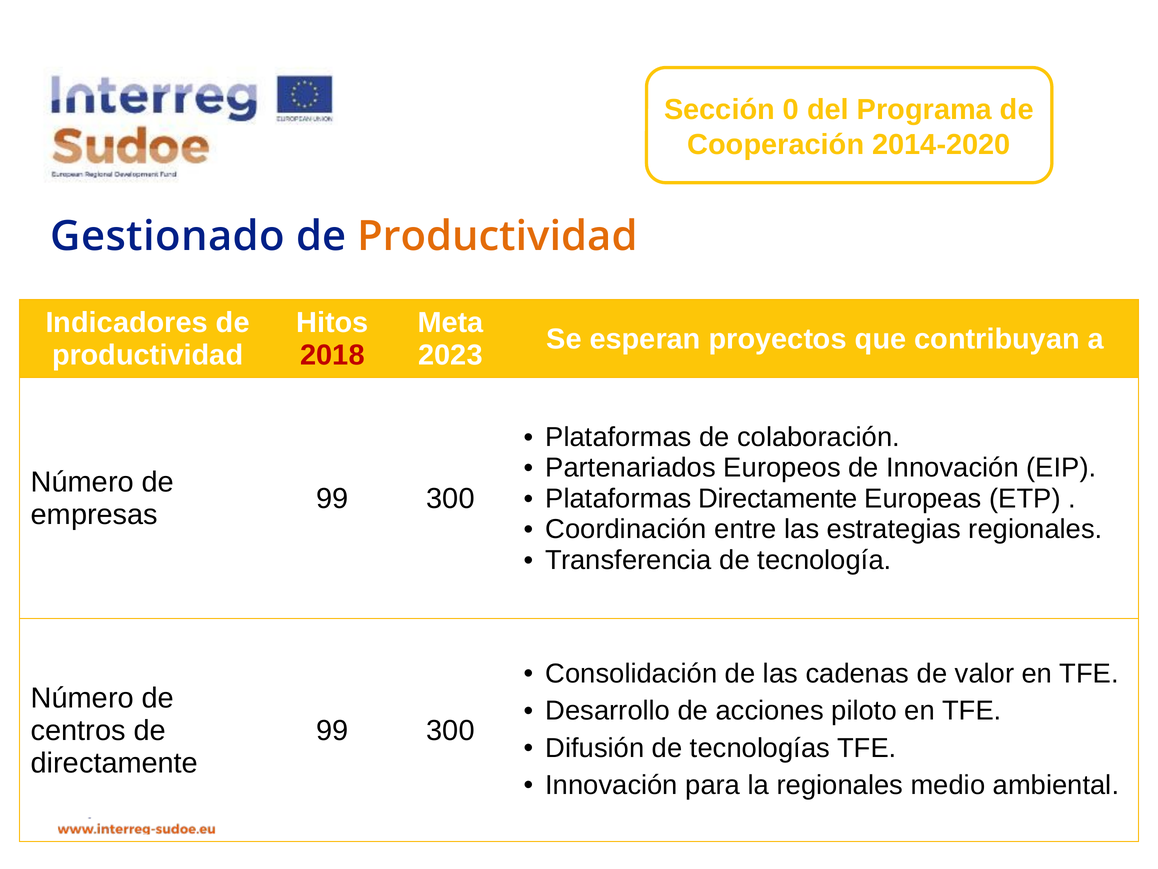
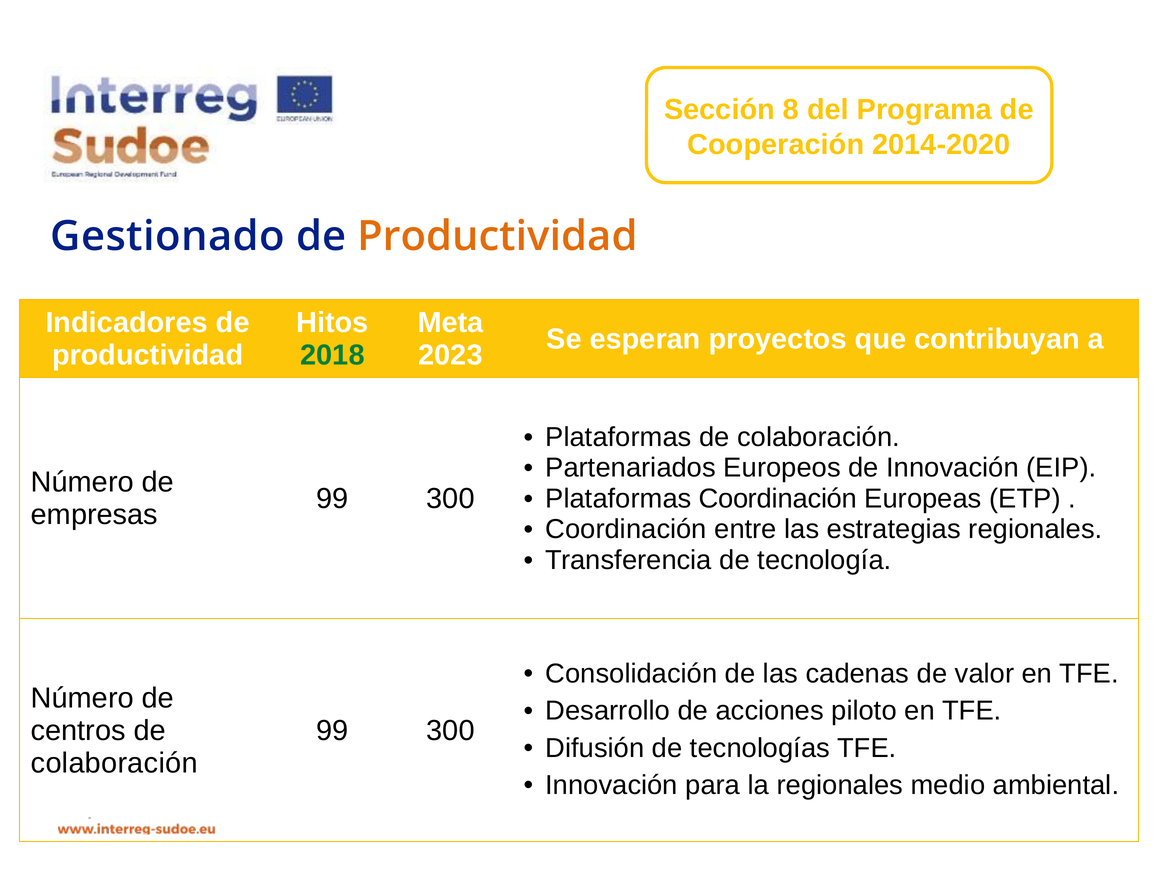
0: 0 -> 8
2018 colour: red -> green
Plataformas Directamente: Directamente -> Coordinación
directamente at (114, 763): directamente -> colaboración
